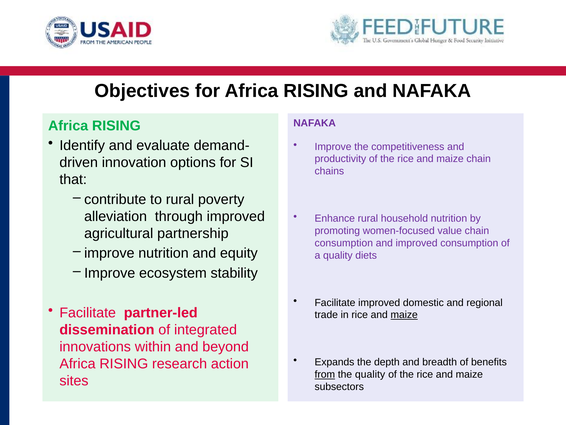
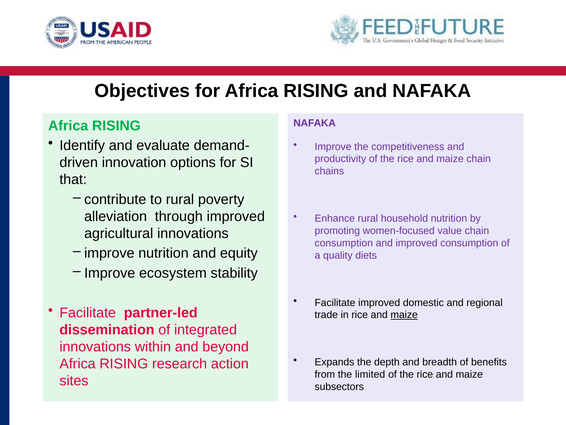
agricultural partnership: partnership -> innovations
from underline: present -> none
the quality: quality -> limited
